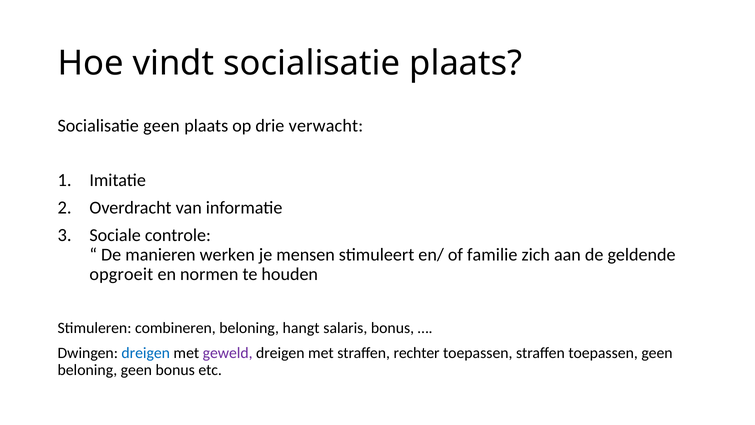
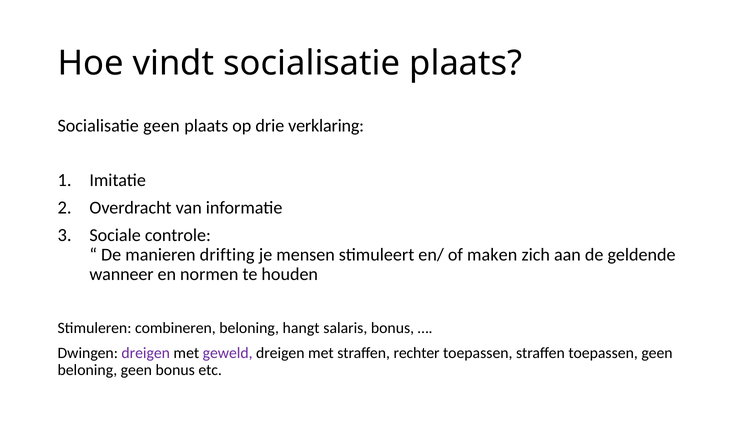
verwacht: verwacht -> verklaring
werken: werken -> drifting
familie: familie -> maken
opgroeit: opgroeit -> wanneer
dreigen at (146, 353) colour: blue -> purple
